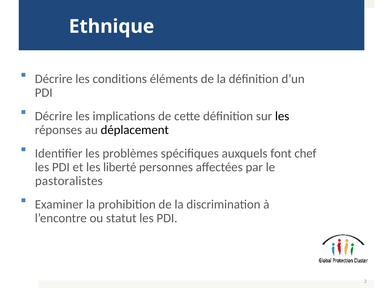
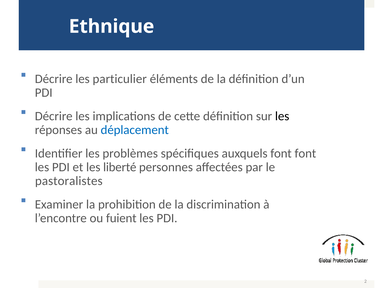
conditions: conditions -> particulier
déplacement colour: black -> blue
font chef: chef -> font
statut: statut -> fuient
